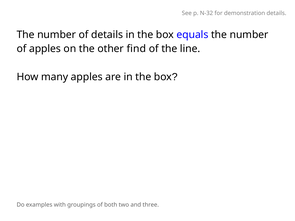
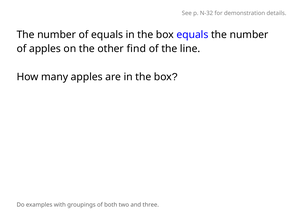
of details: details -> equals
